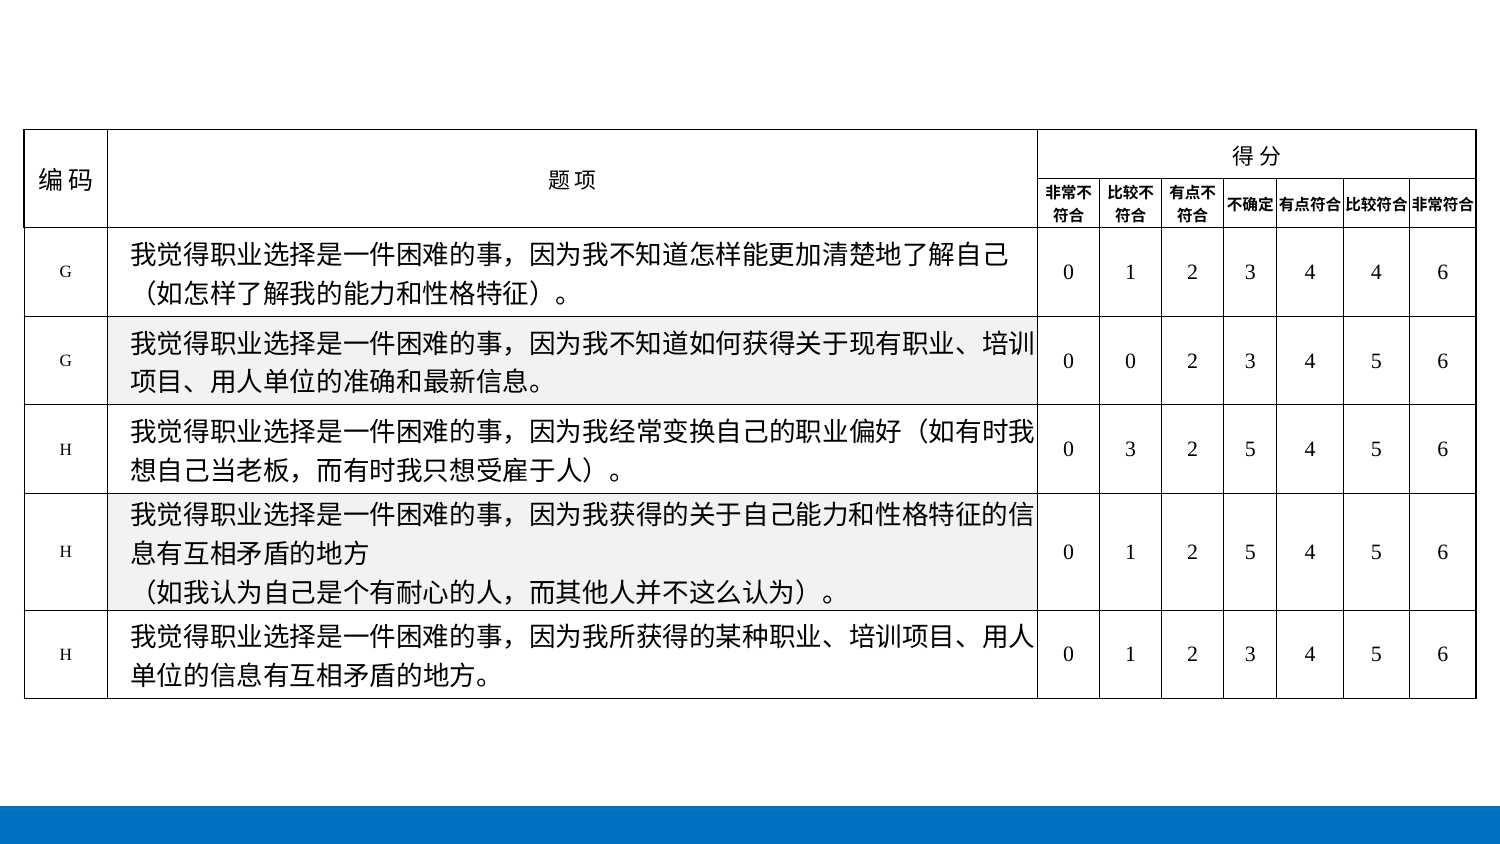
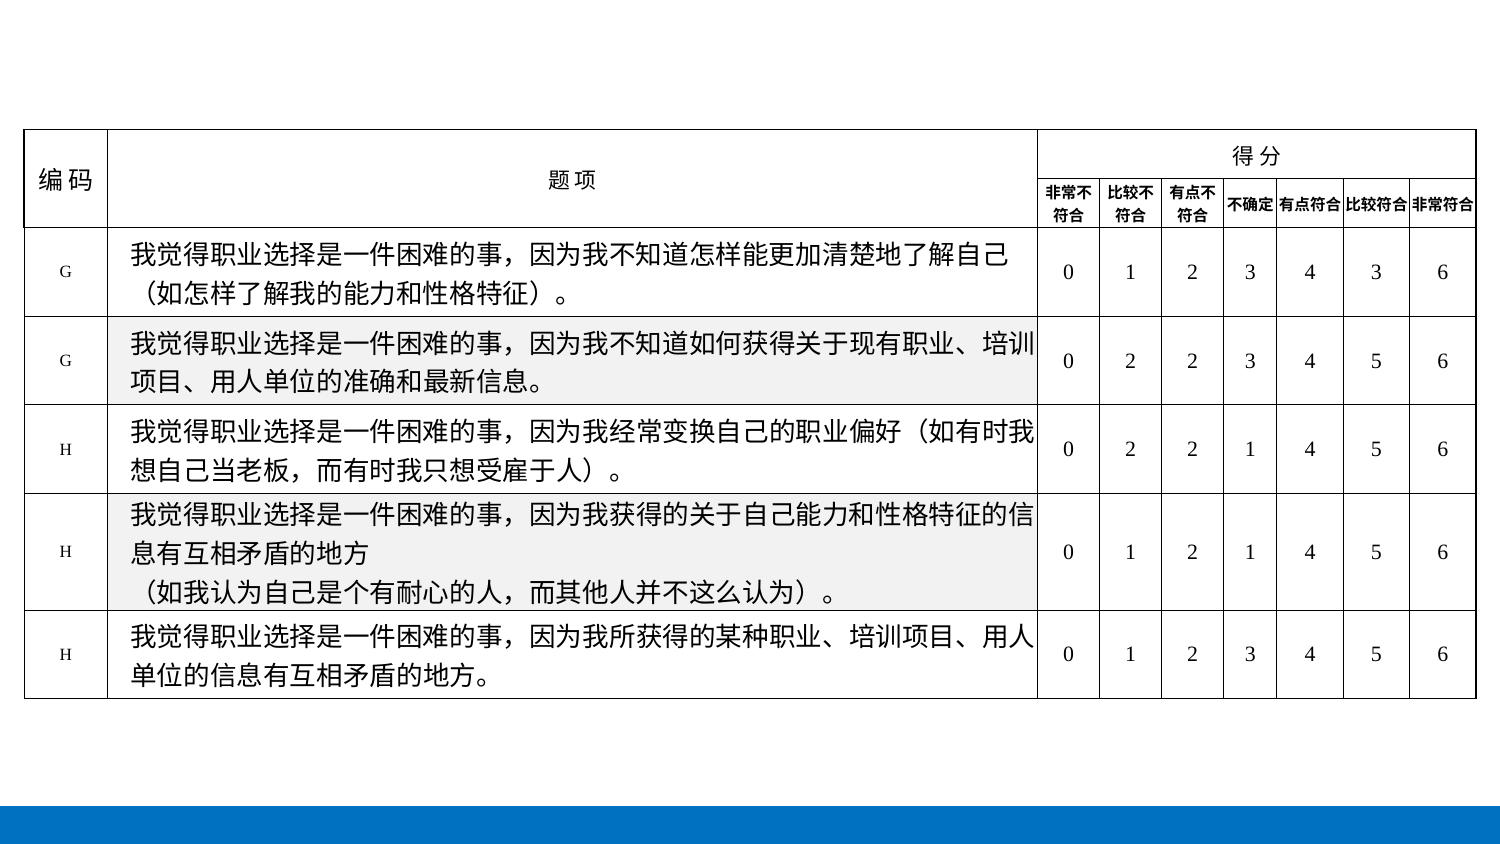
4 4: 4 -> 3
0 at (1131, 361): 0 -> 2
3 at (1131, 449): 3 -> 2
5 at (1250, 449): 5 -> 1
1 2 5: 5 -> 1
